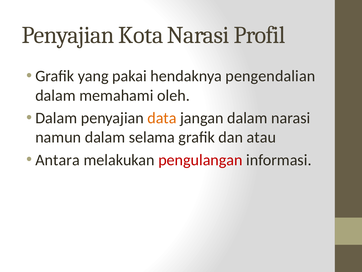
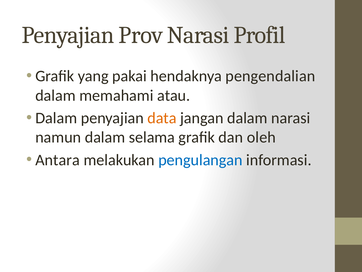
Kota: Kota -> Prov
oleh: oleh -> atau
atau: atau -> oleh
pengulangan colour: red -> blue
